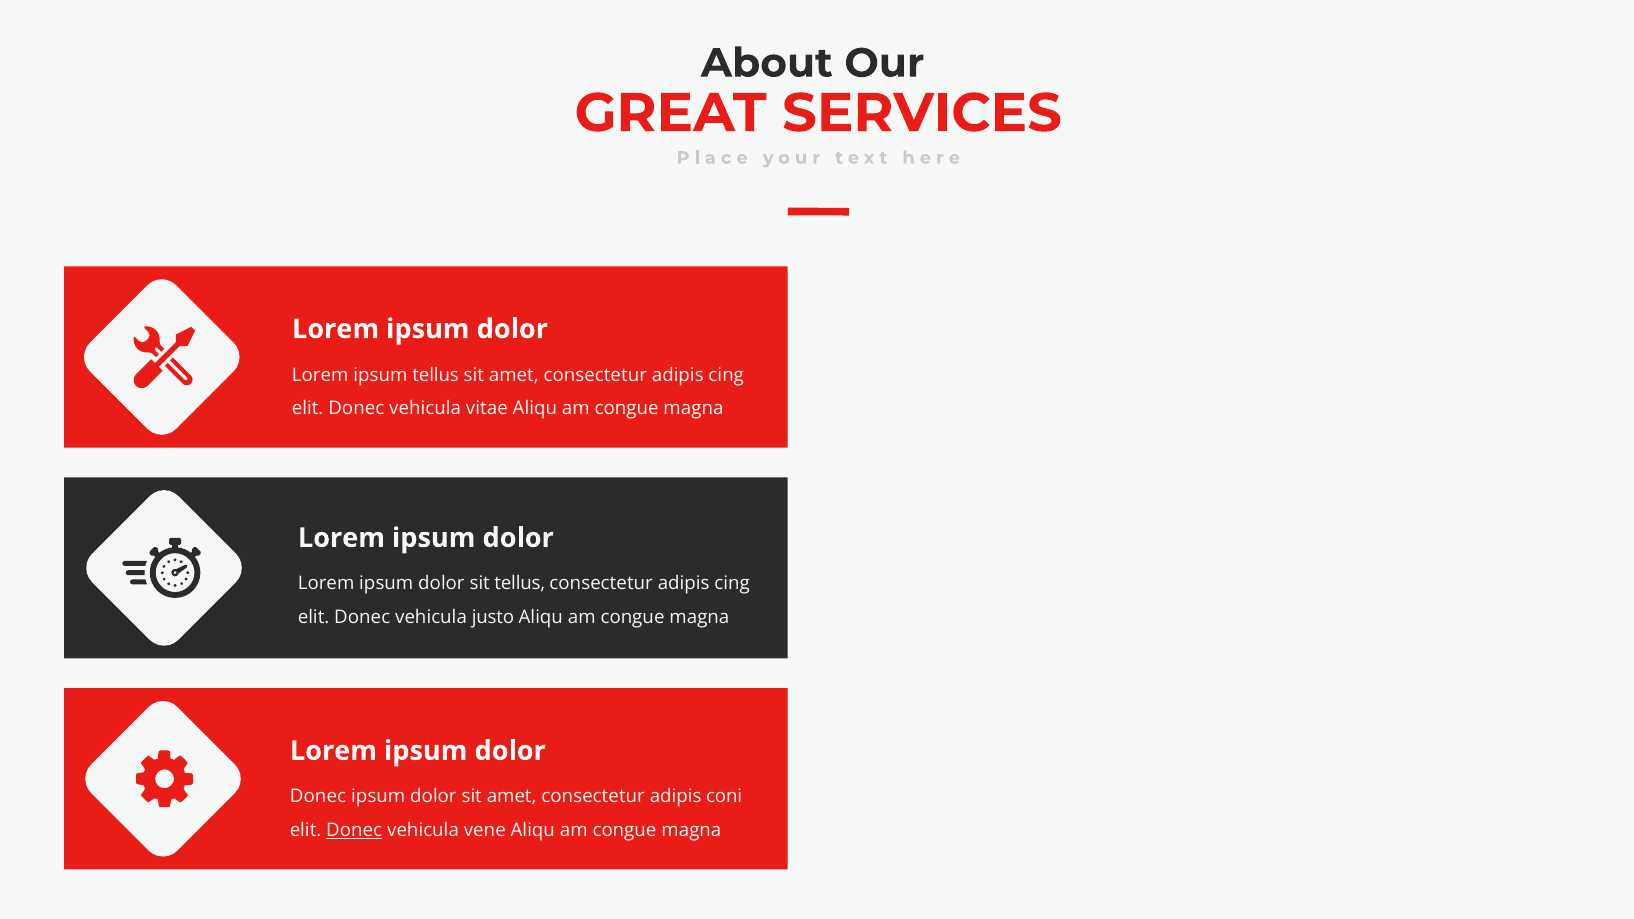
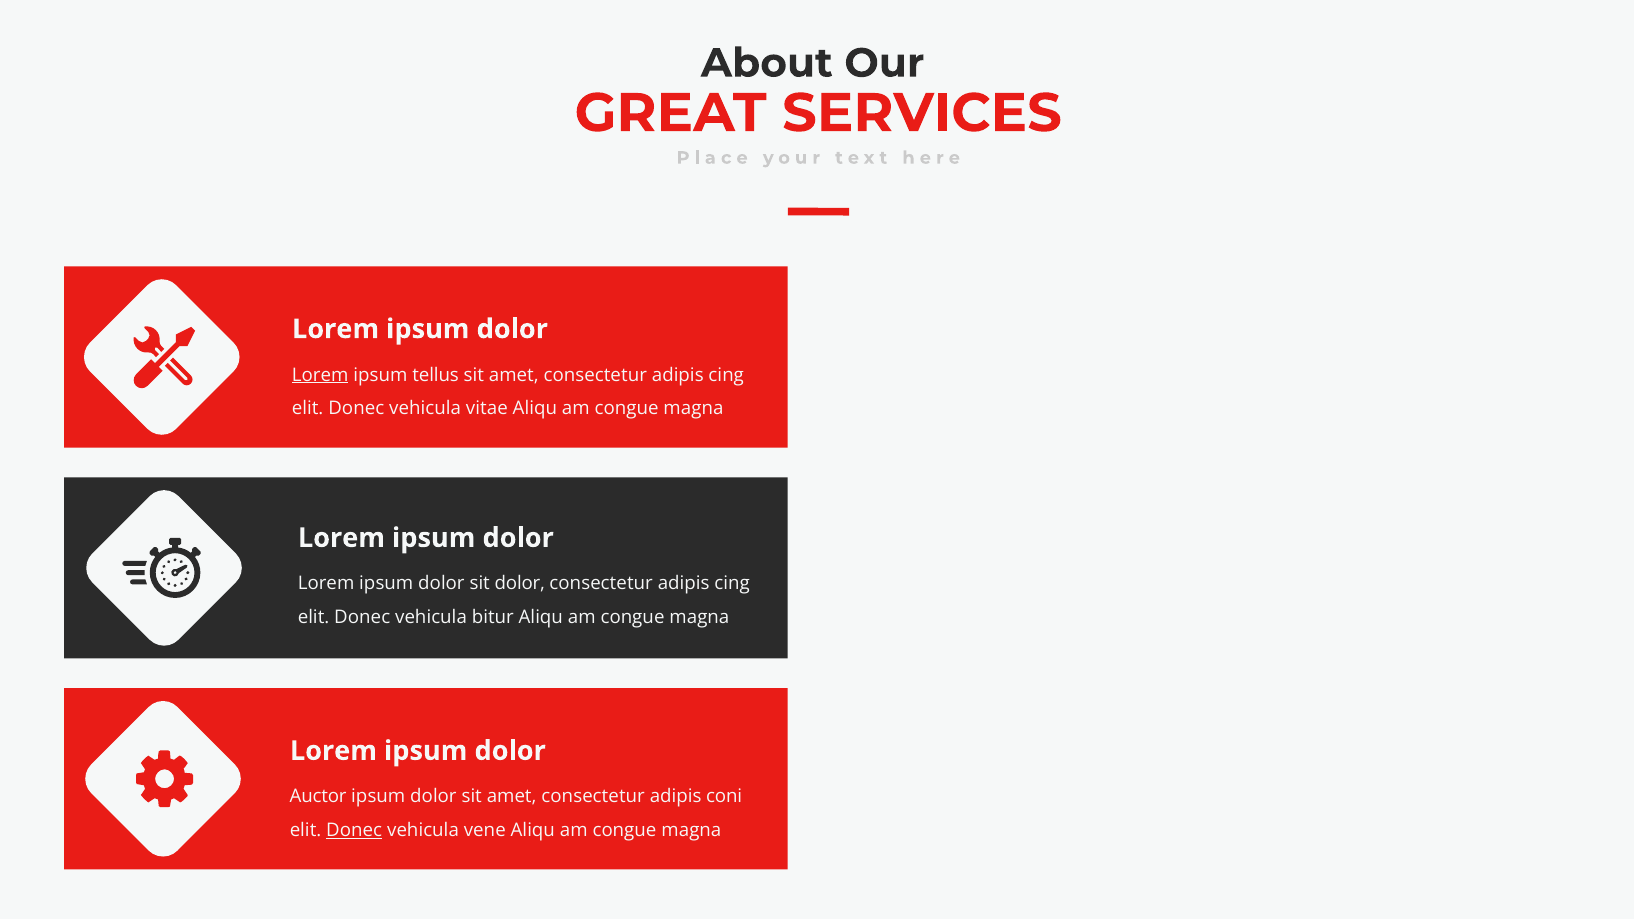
Lorem at (320, 375) underline: none -> present
sit tellus: tellus -> dolor
justo: justo -> bitur
Donec at (318, 797): Donec -> Auctor
